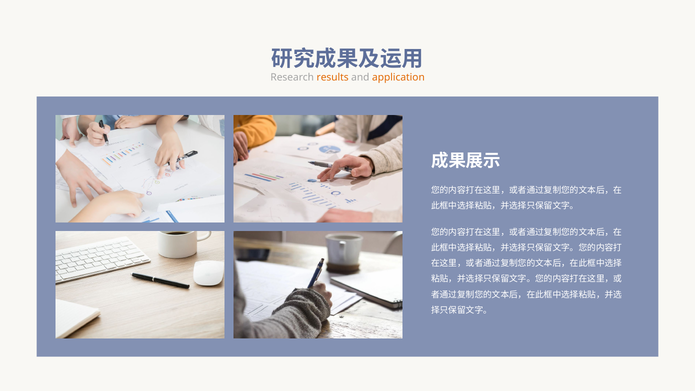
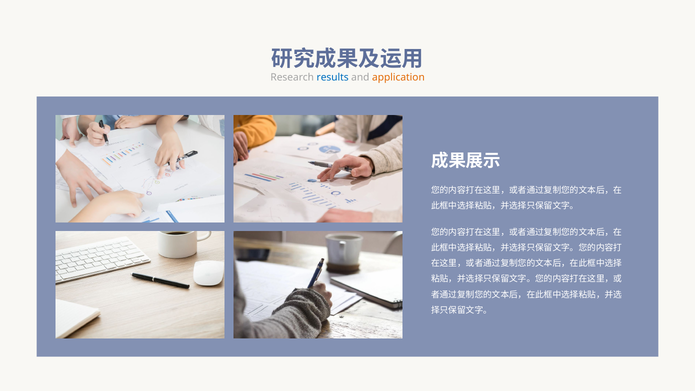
results colour: orange -> blue
